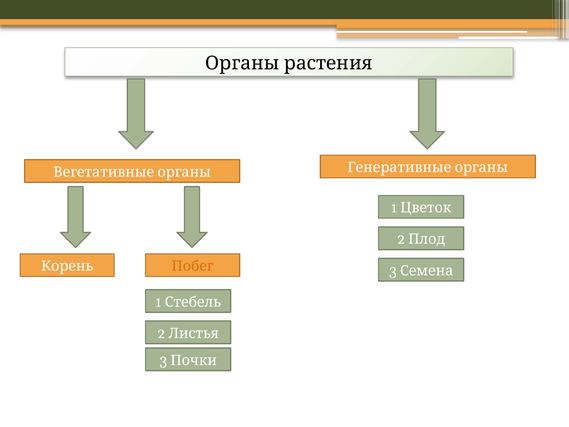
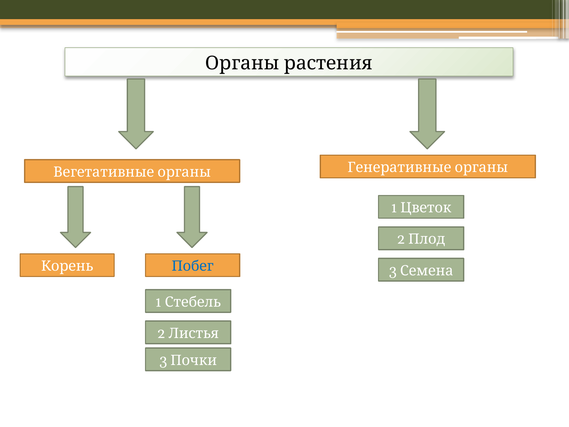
Побег colour: orange -> blue
